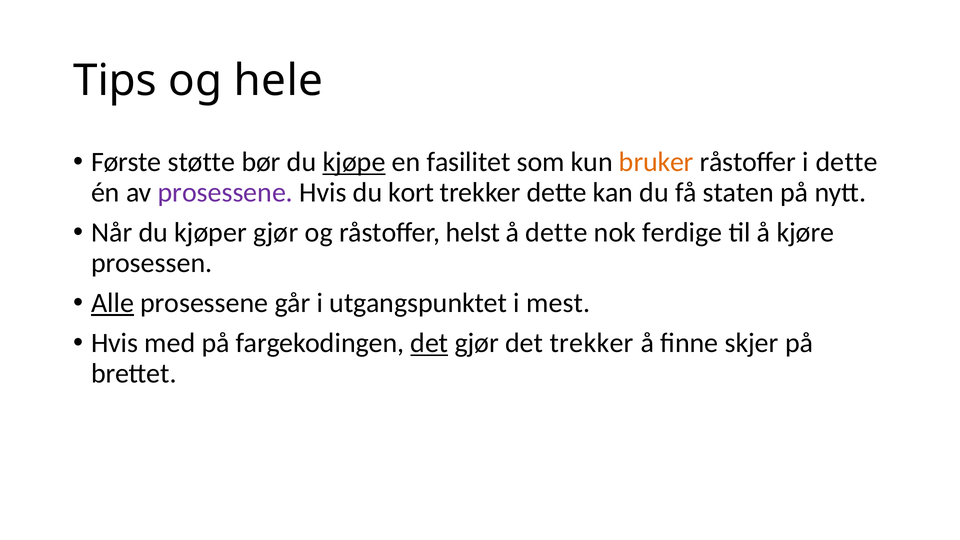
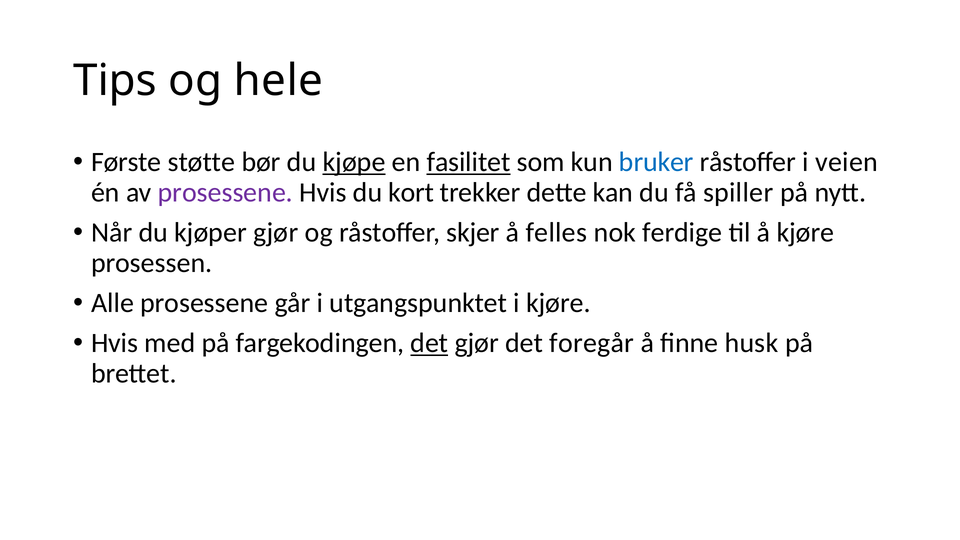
fasilitet underline: none -> present
bruker colour: orange -> blue
i dette: dette -> veien
staten: staten -> spiller
helst: helst -> skjer
å dette: dette -> felles
Alle underline: present -> none
i mest: mest -> kjøre
det trekker: trekker -> foregår
skjer: skjer -> husk
